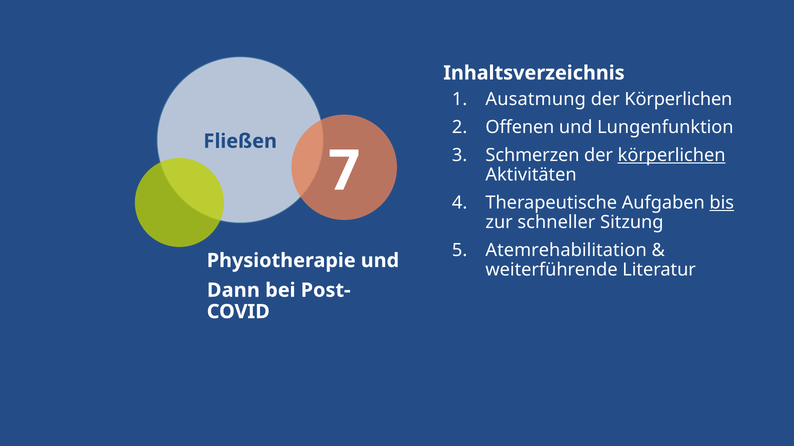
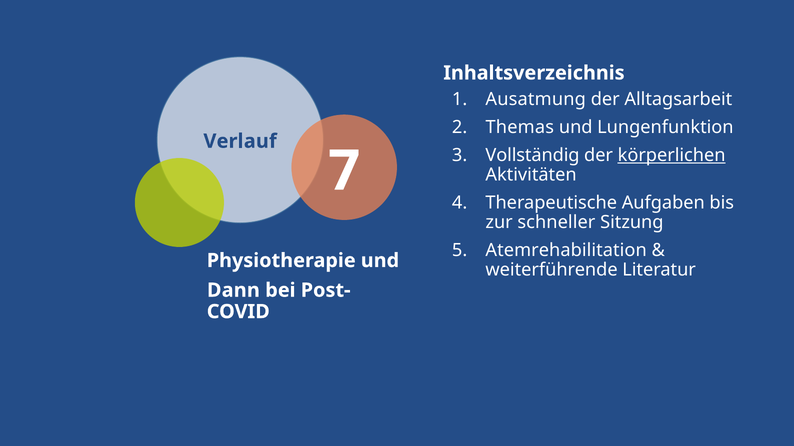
Körperlichen at (678, 100): Körperlichen -> Alltagsarbeit
Offenen: Offenen -> Themas
Fließen: Fließen -> Verlauf
Schmerzen: Schmerzen -> Vollständig
bis underline: present -> none
